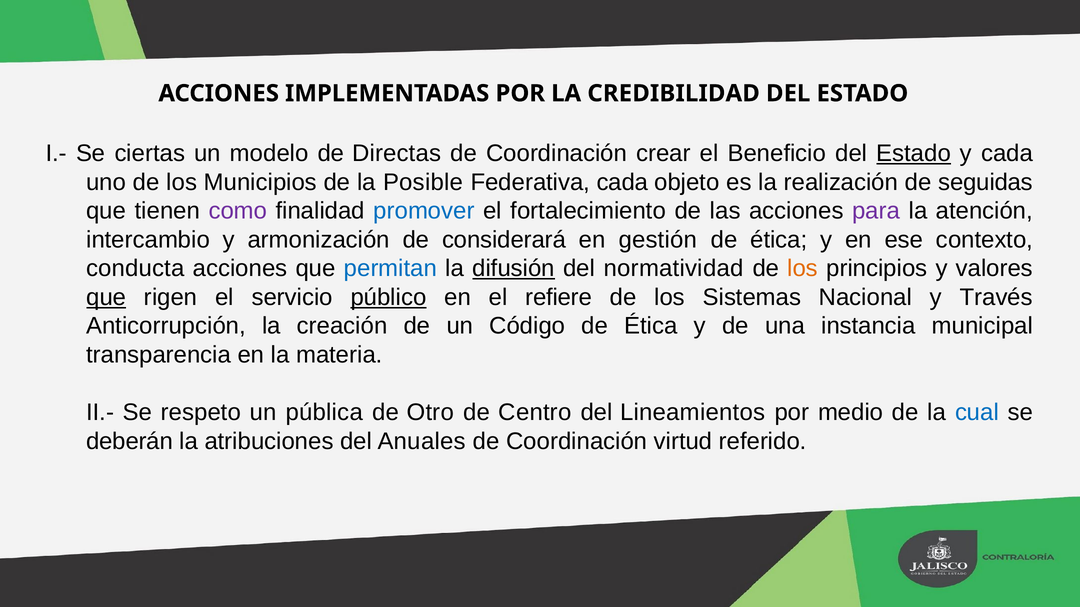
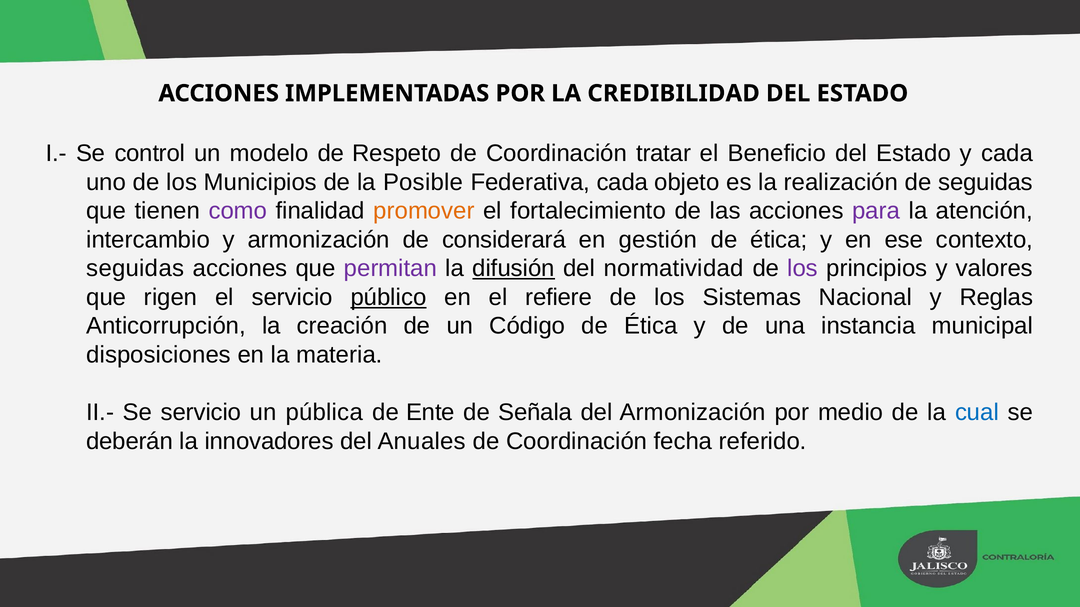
ciertas: ciertas -> control
Directas: Directas -> Respeto
crear: crear -> tratar
Estado at (914, 154) underline: present -> none
promover colour: blue -> orange
conducta at (135, 269): conducta -> seguidas
permitan colour: blue -> purple
los at (803, 269) colour: orange -> purple
que at (106, 298) underline: present -> none
Través: Través -> Reglas
transparencia: transparencia -> disposiciones
Se respeto: respeto -> servicio
Otro: Otro -> Ente
Centro: Centro -> Señala
del Lineamientos: Lineamientos -> Armonización
atribuciones: atribuciones -> innovadores
virtud: virtud -> fecha
